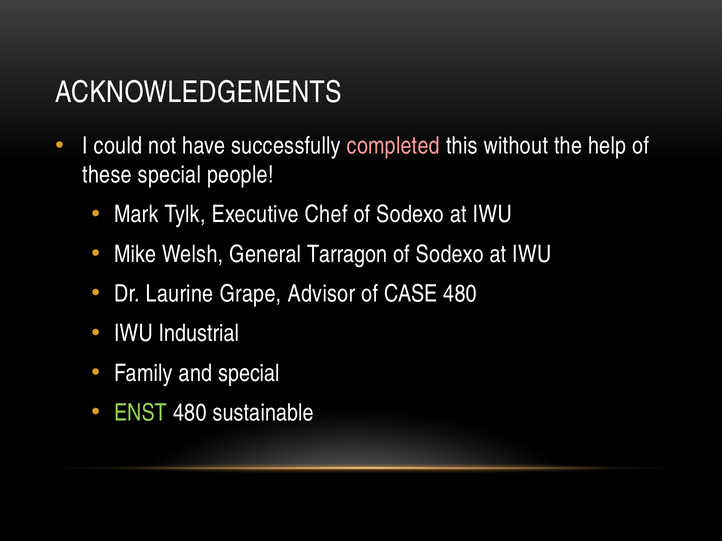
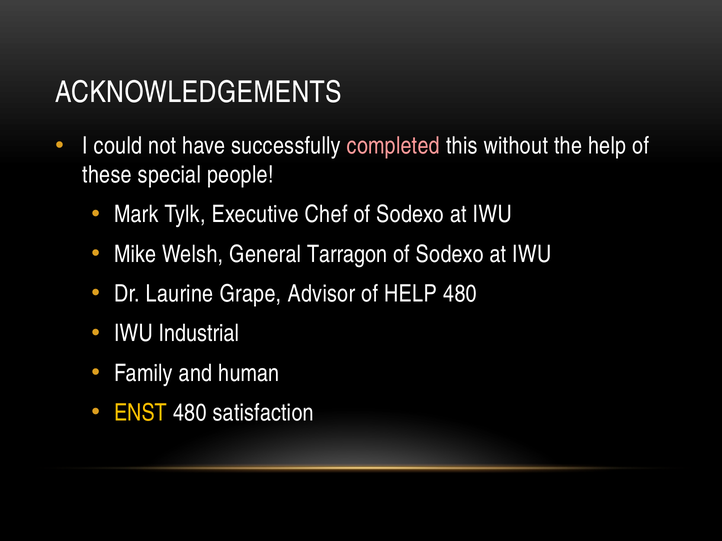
of CASE: CASE -> HELP
and special: special -> human
ENST colour: light green -> yellow
sustainable: sustainable -> satisfaction
